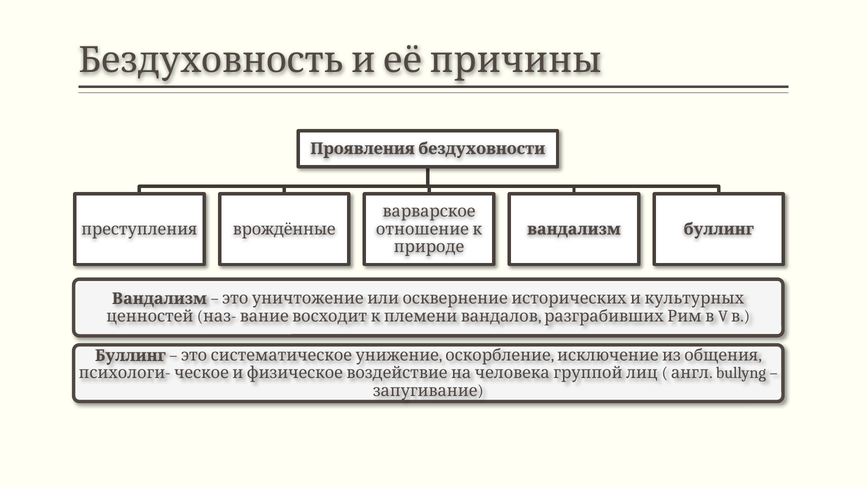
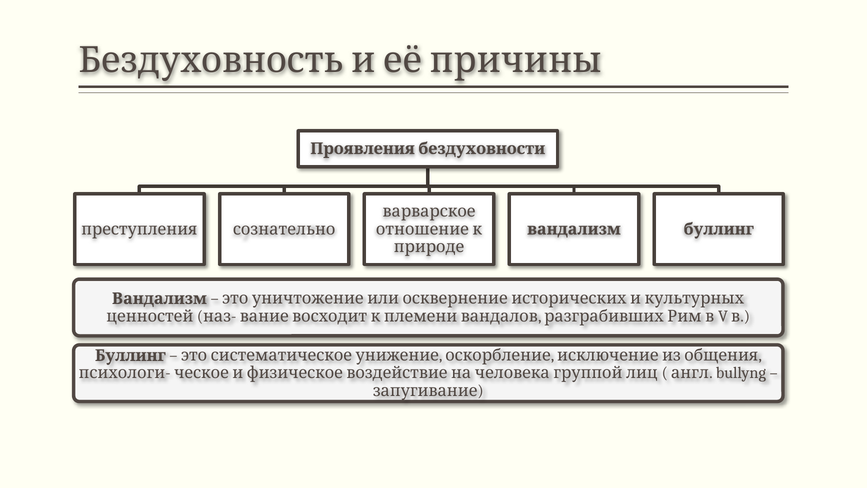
врождённые: врождённые -> сознательно
